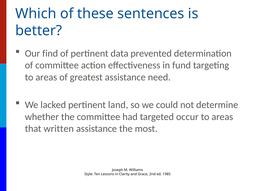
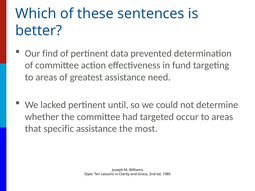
land: land -> until
written: written -> specific
